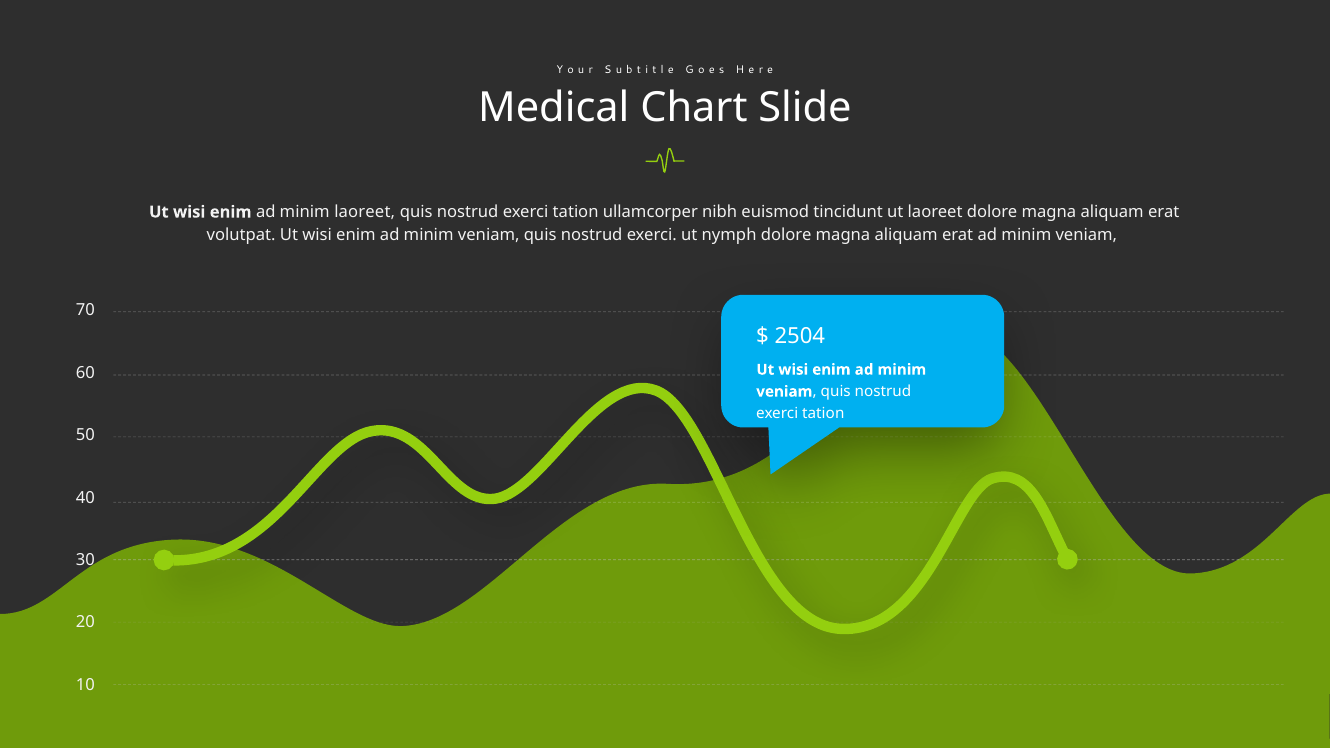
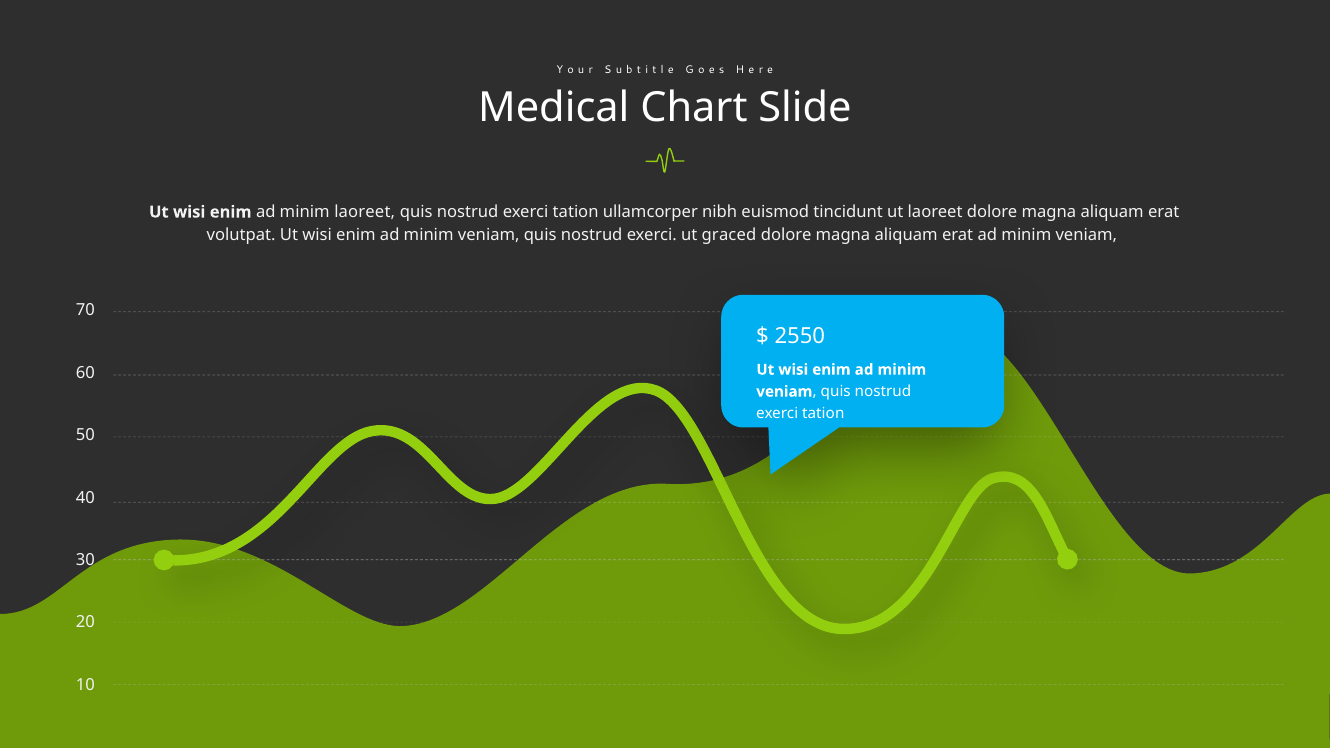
nymph: nymph -> graced
2504: 2504 -> 2550
